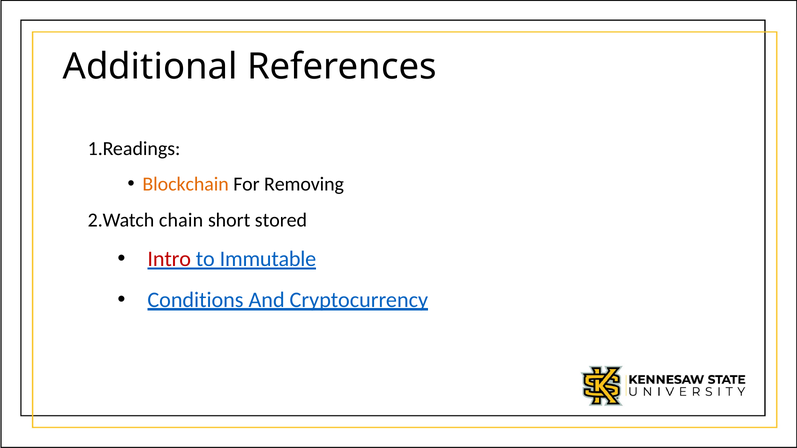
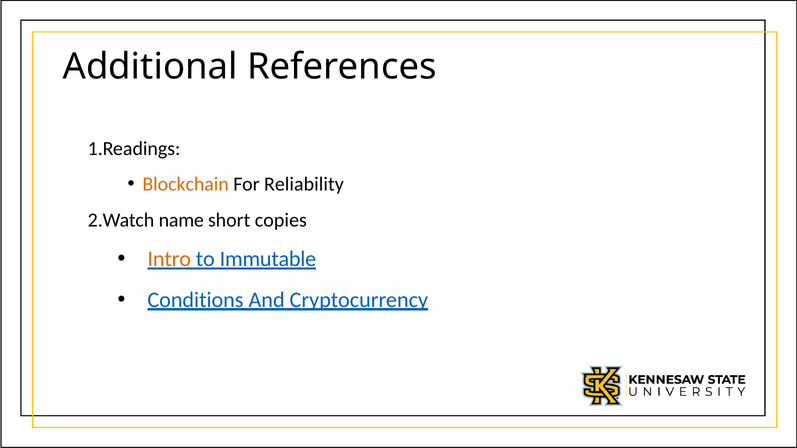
Removing: Removing -> Reliability
chain: chain -> name
stored: stored -> copies
Intro colour: red -> orange
